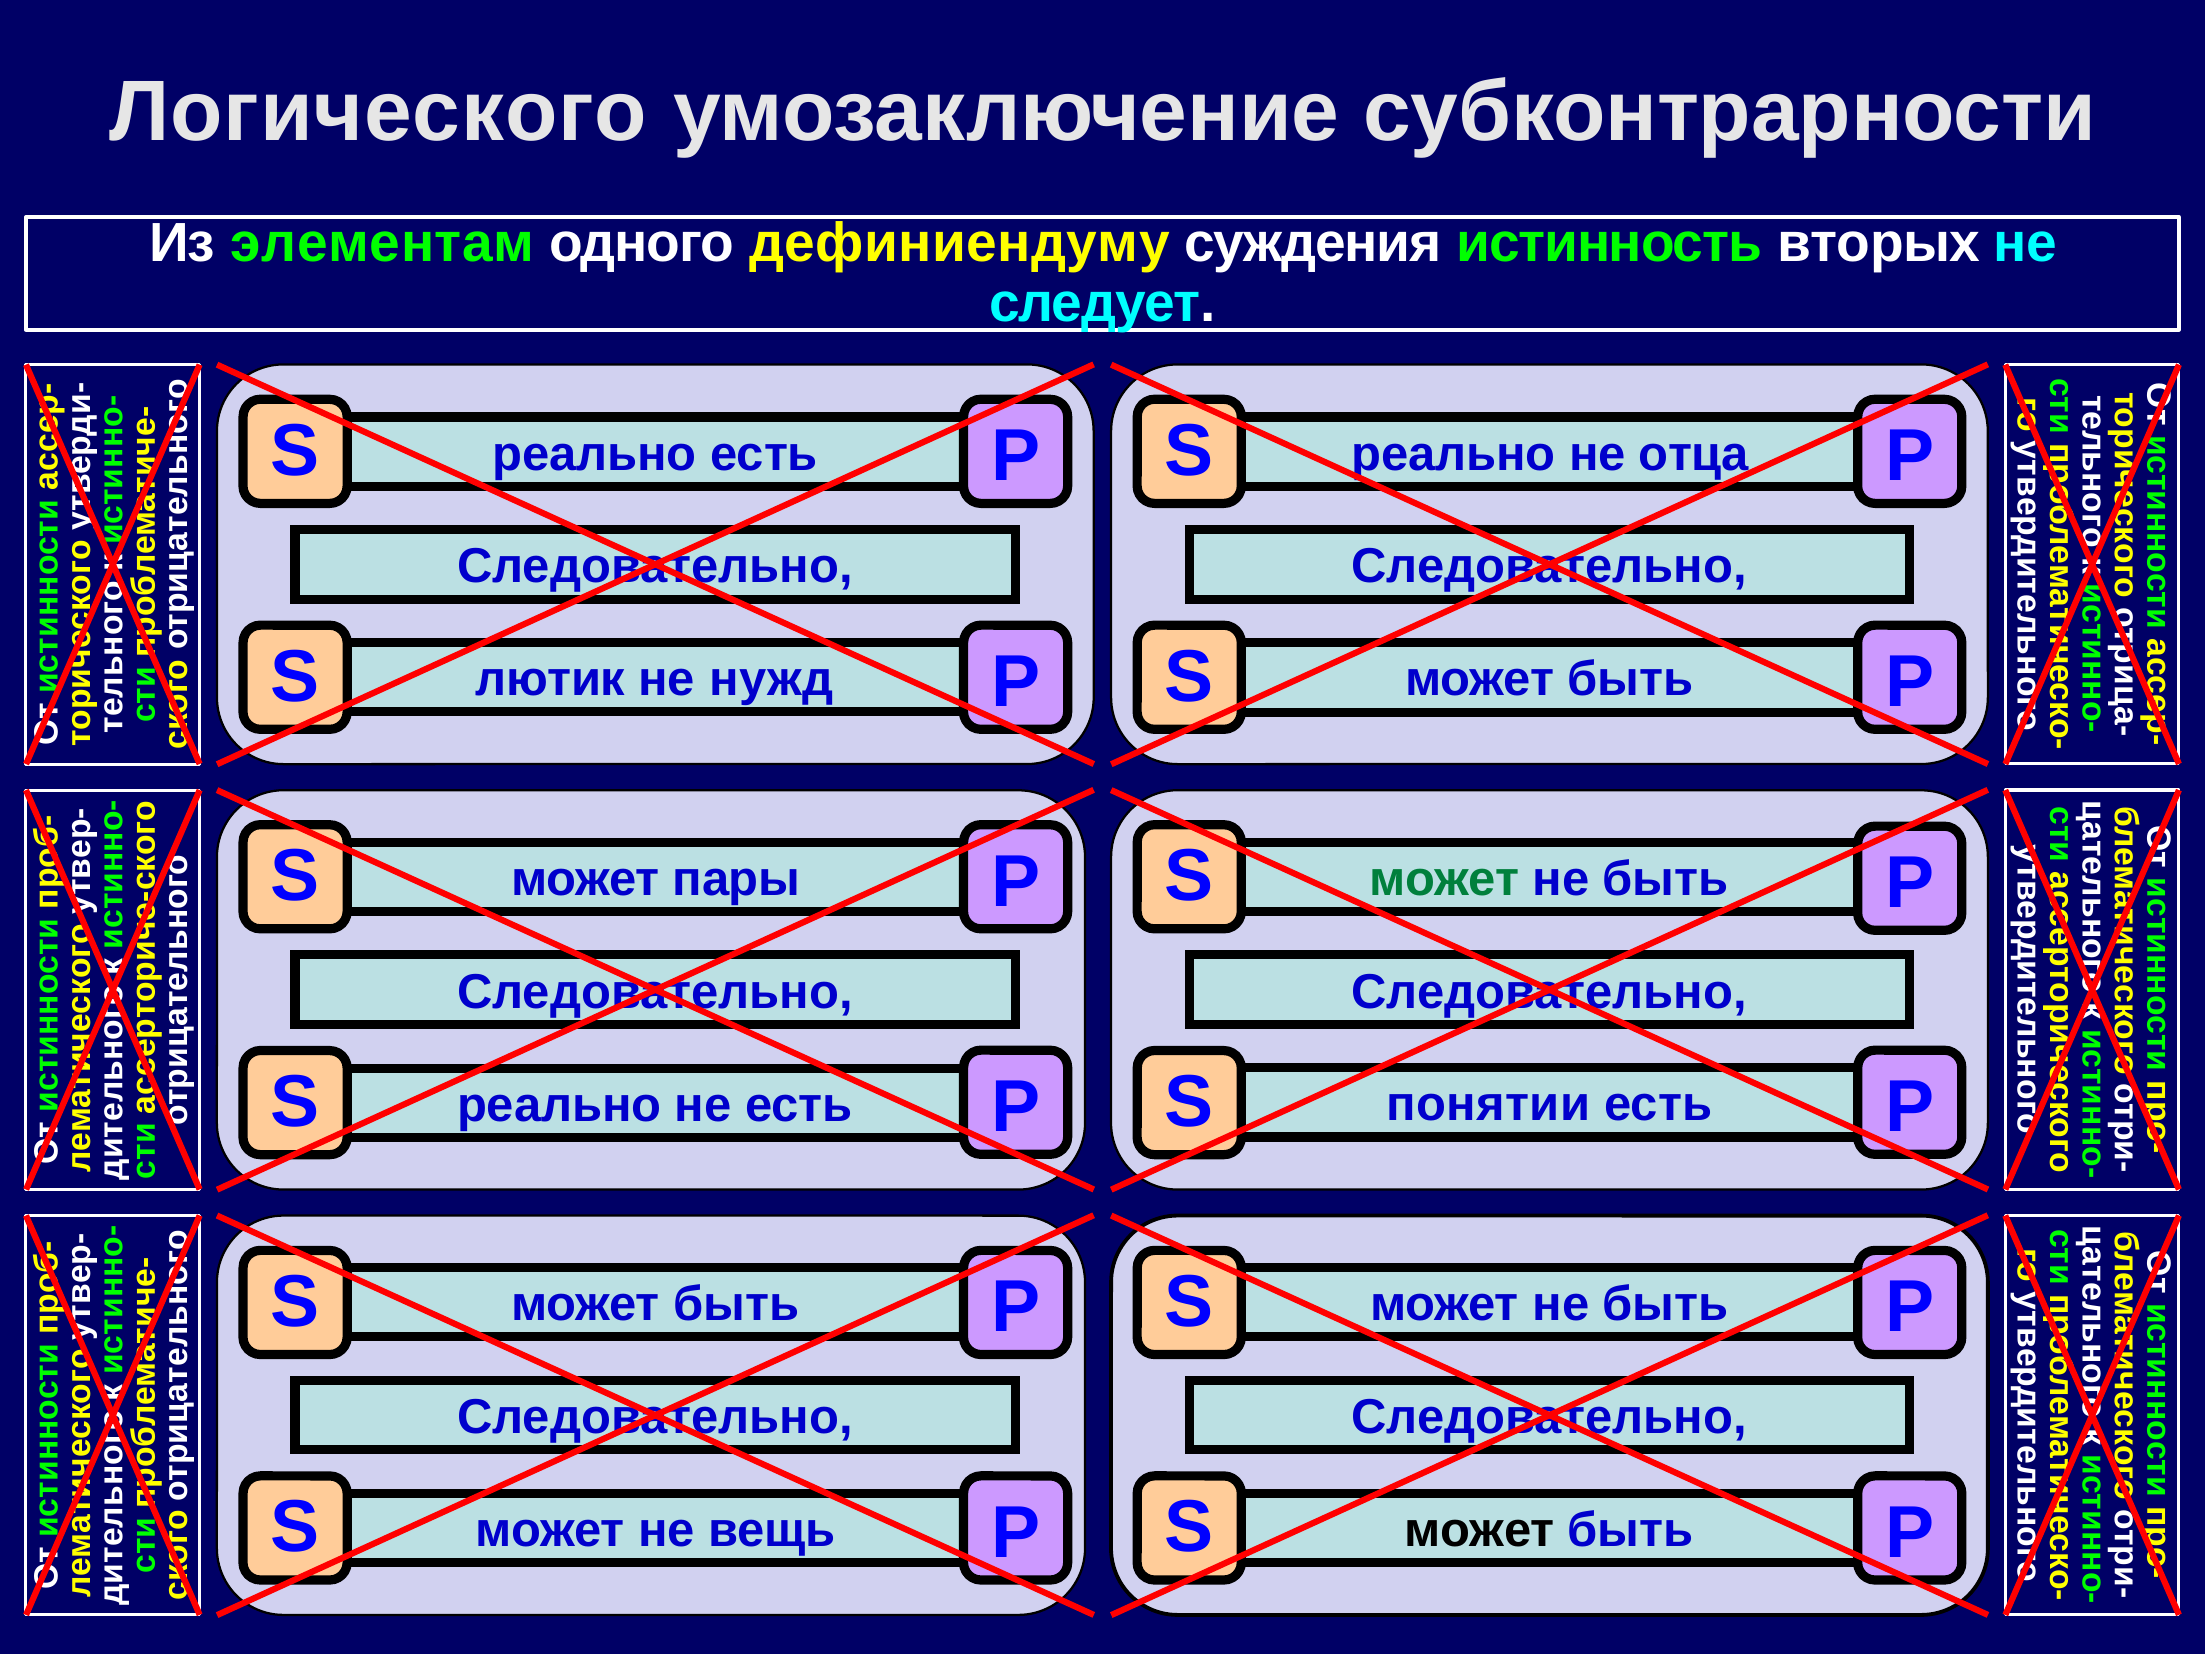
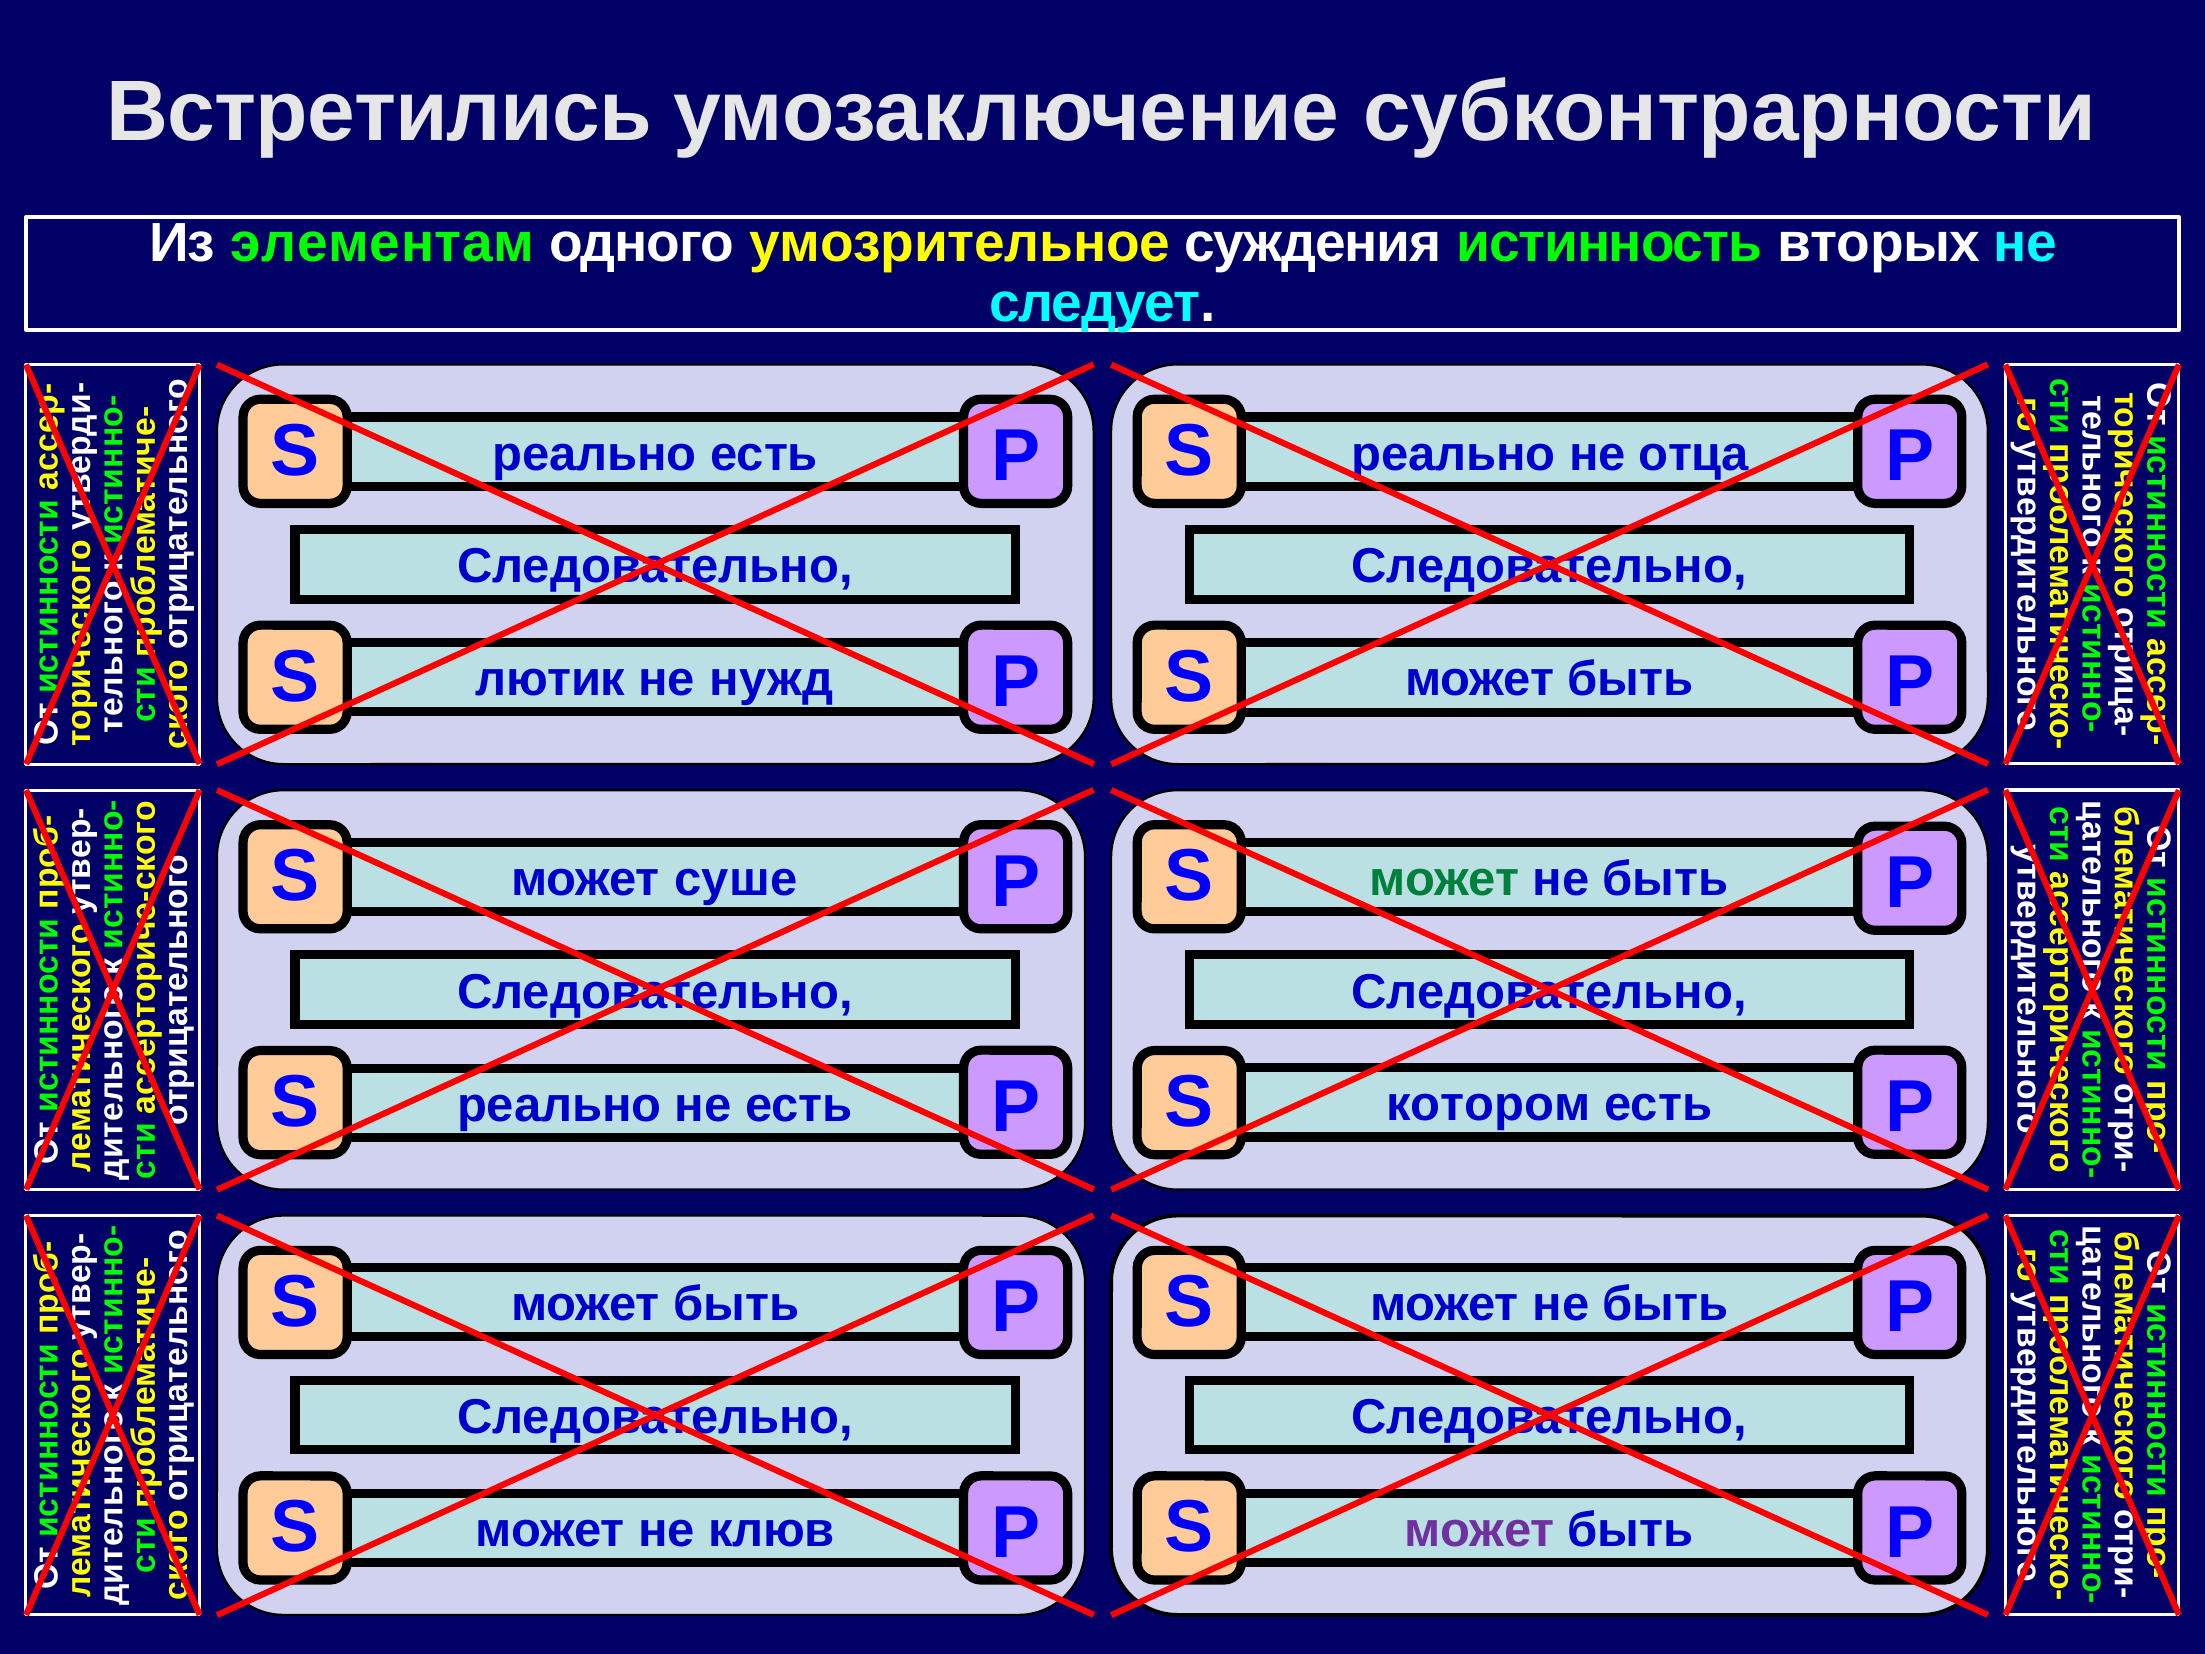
Логического: Логического -> Встретились
дефиниендуму: дефиниендуму -> умозрительное
пары: пары -> суше
понятии: понятии -> котором
вещь: вещь -> клюв
может at (1480, 1530) colour: black -> purple
